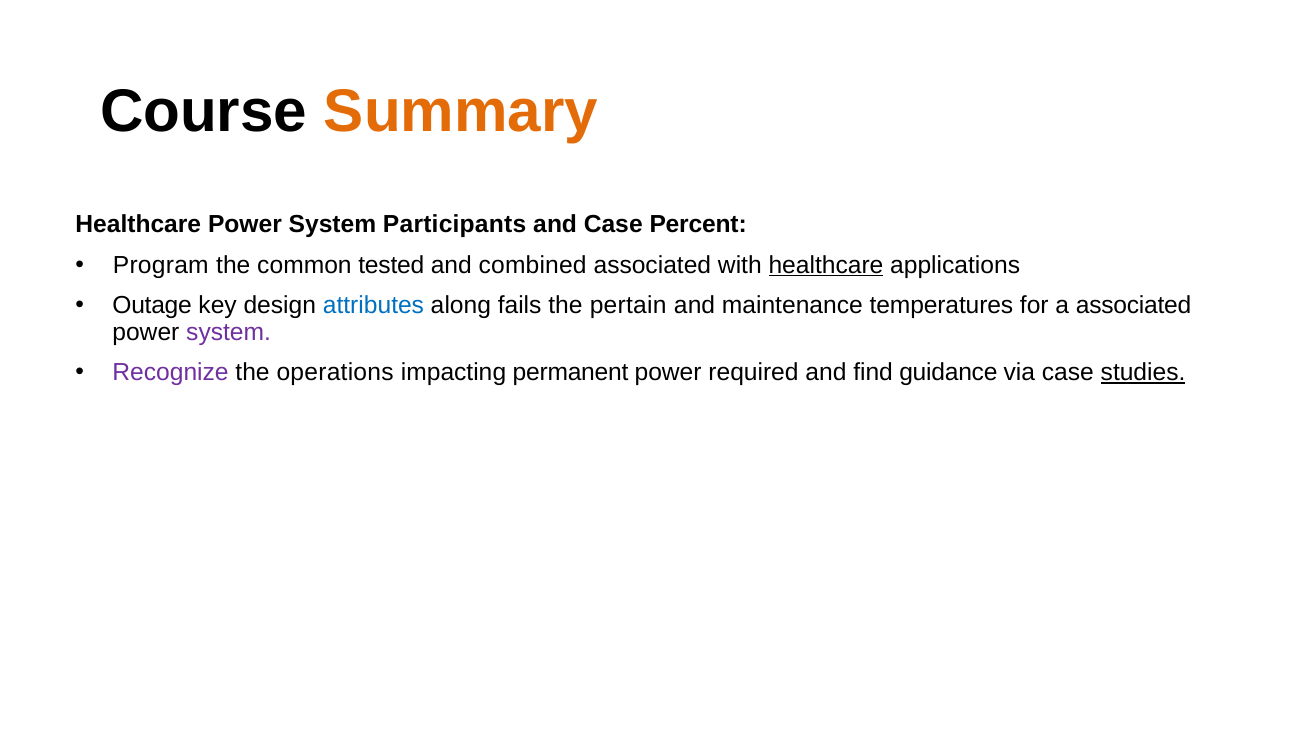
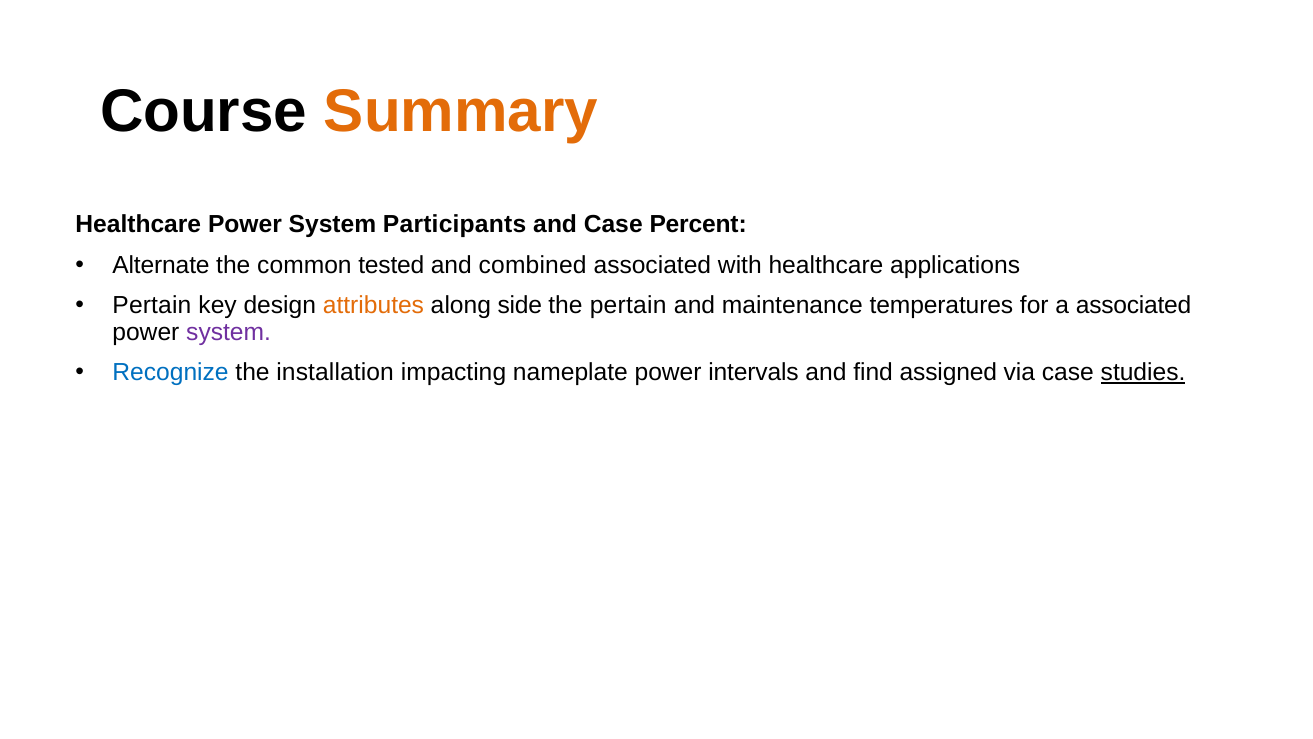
Program: Program -> Alternate
healthcare at (826, 265) underline: present -> none
Outage at (152, 305): Outage -> Pertain
attributes colour: blue -> orange
fails: fails -> side
Recognize colour: purple -> blue
operations: operations -> installation
permanent: permanent -> nameplate
required: required -> intervals
guidance: guidance -> assigned
